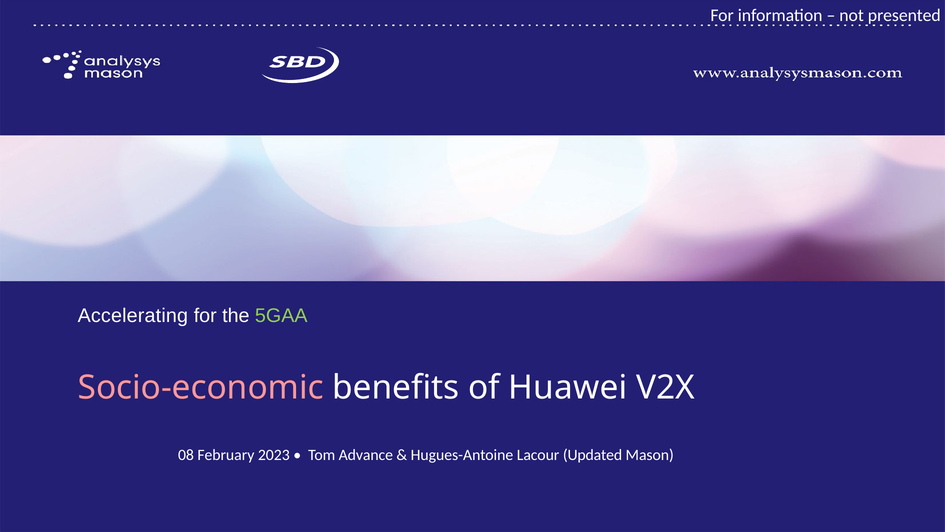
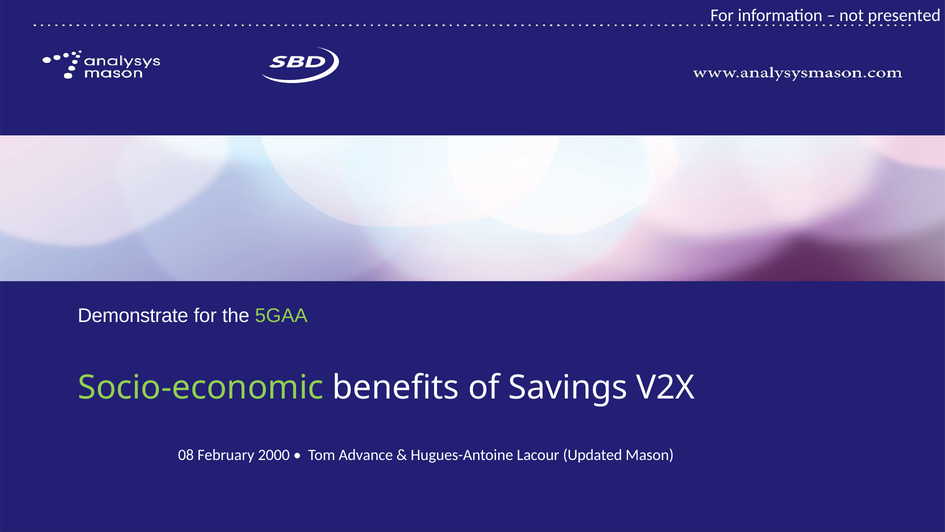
Accelerating: Accelerating -> Demonstrate
Socio-economic colour: pink -> light green
Huawei: Huawei -> Savings
2023: 2023 -> 2000
